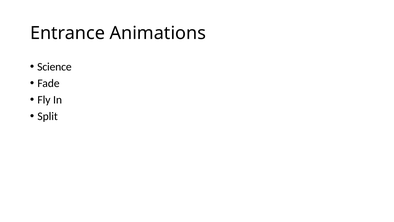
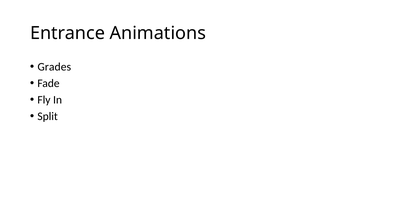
Science: Science -> Grades
